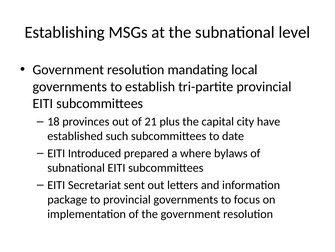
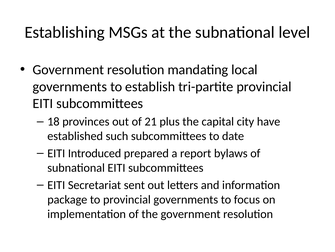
where: where -> report
